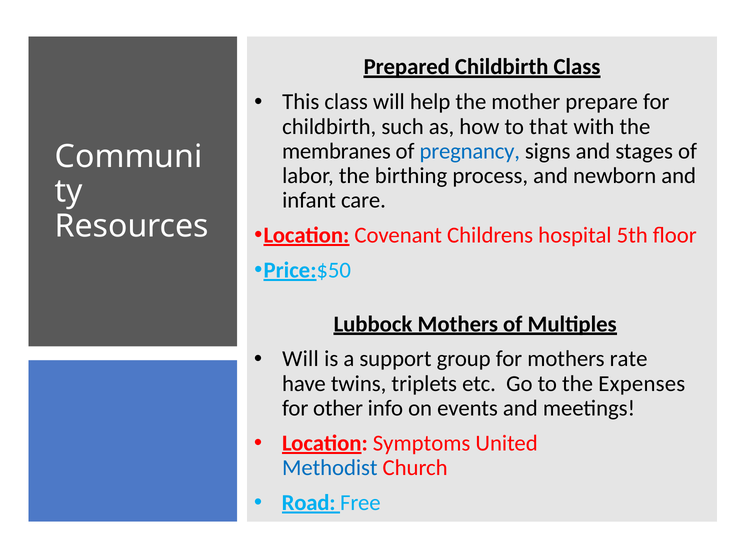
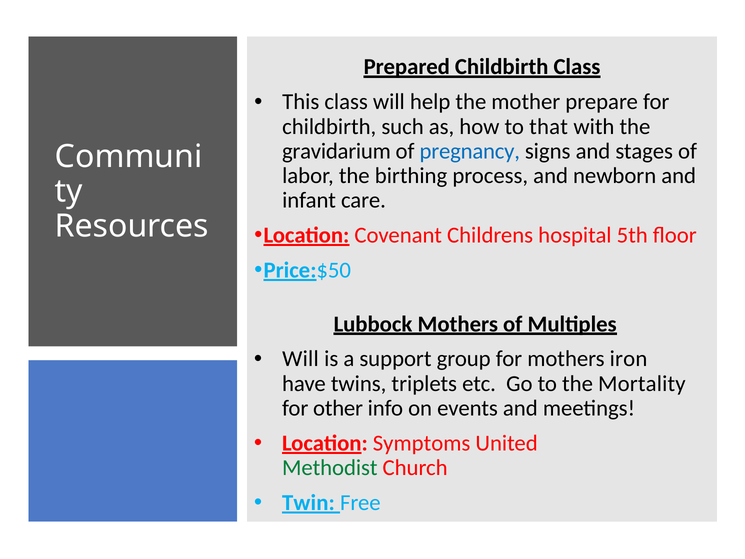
membranes: membranes -> gravidarium
rate: rate -> iron
Expenses: Expenses -> Mortality
Methodist colour: blue -> green
Road: Road -> Twin
